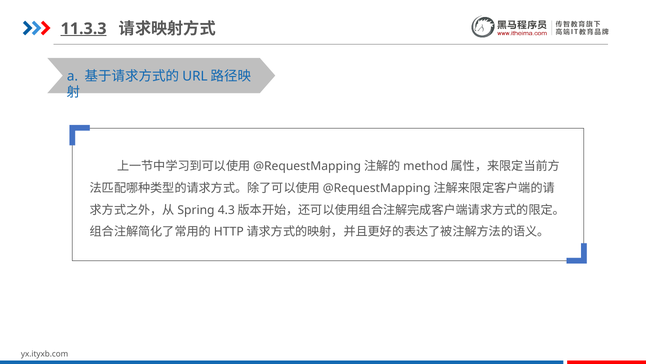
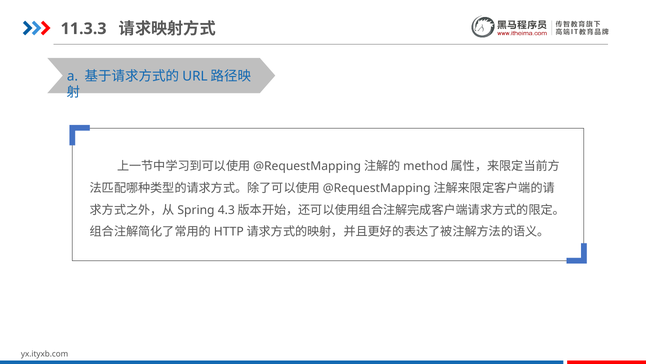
11.3.3 underline: present -> none
